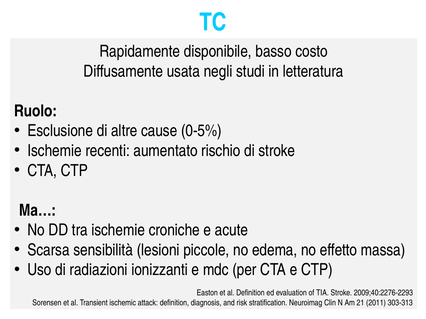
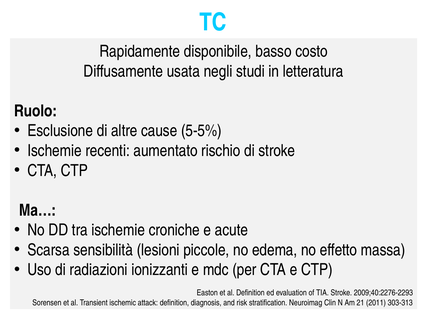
0-5%: 0-5% -> 5-5%
